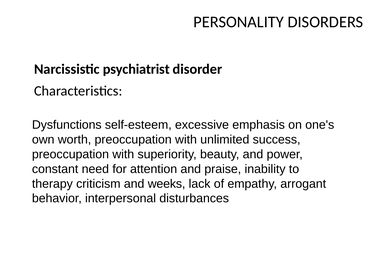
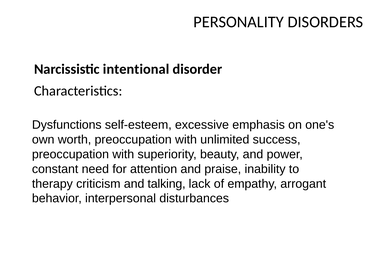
psychiatrist: psychiatrist -> intentional
weeks: weeks -> talking
